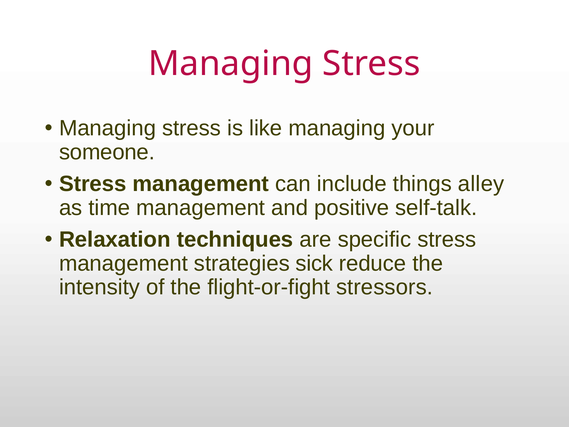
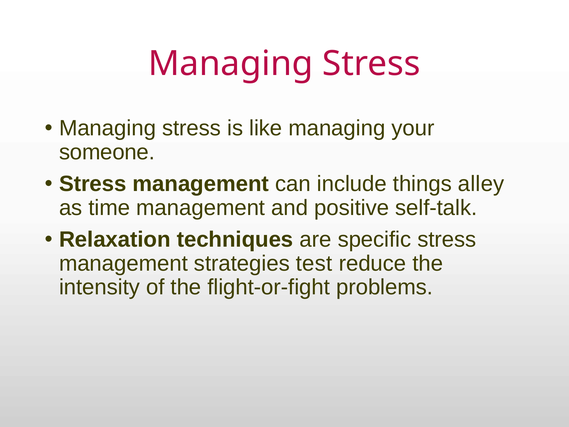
sick: sick -> test
stressors: stressors -> problems
